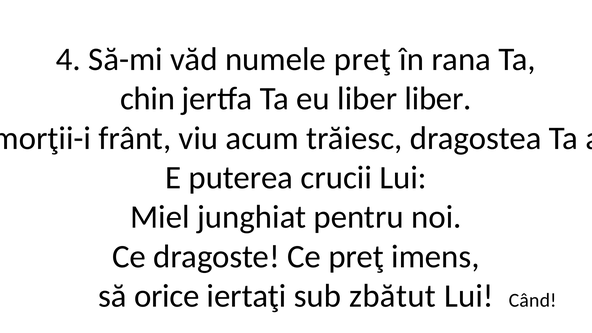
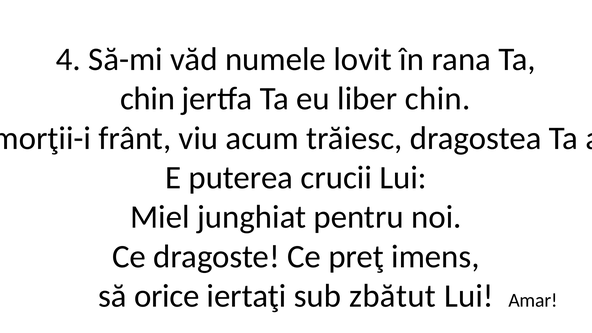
numele preţ: preţ -> lovit
liber liber: liber -> chin
Când: Când -> Amar
